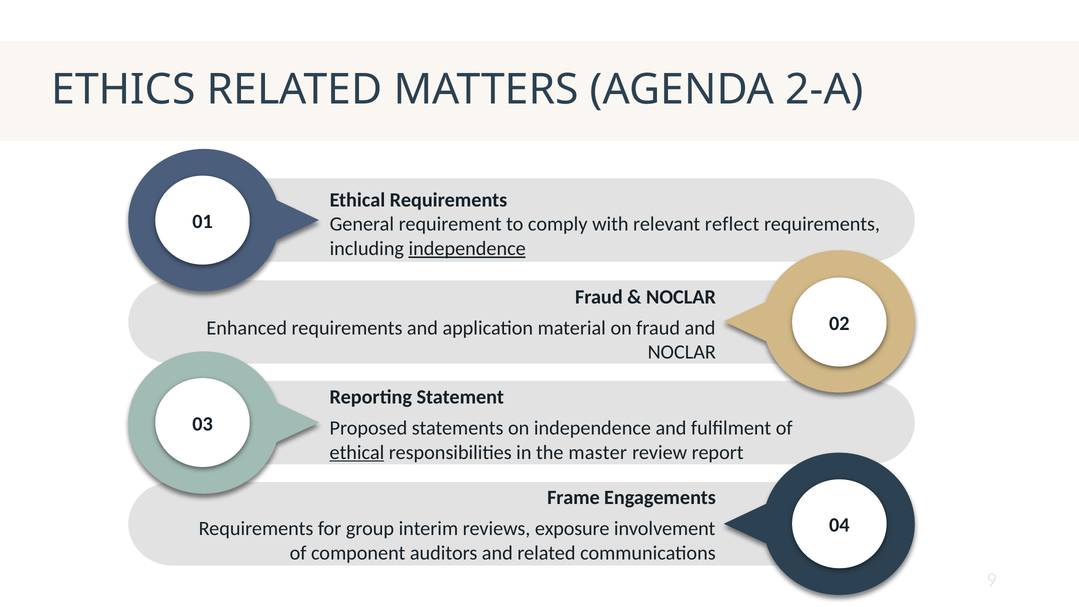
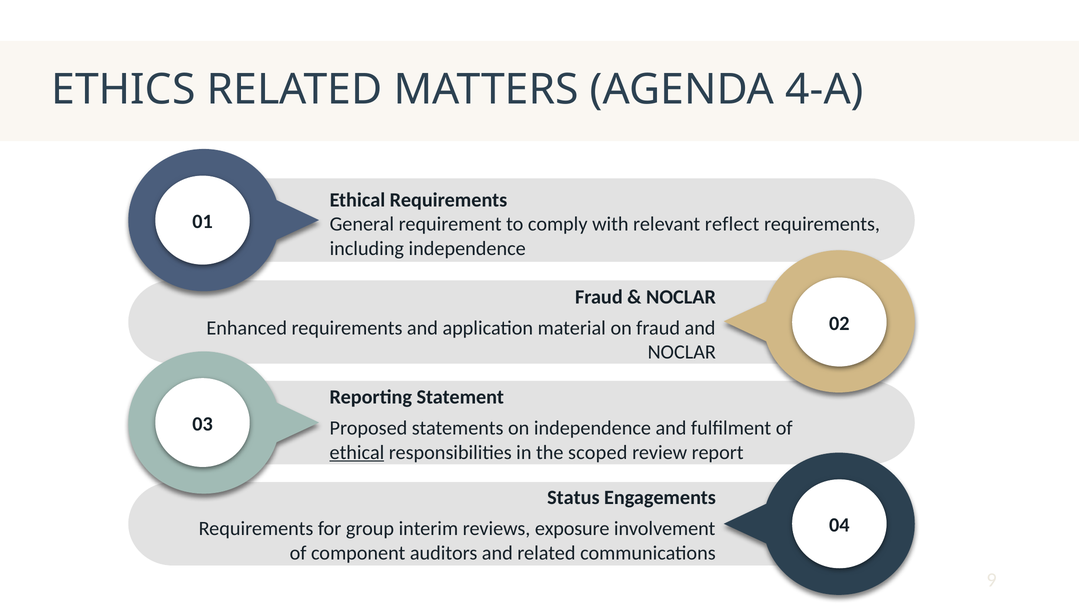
2-A: 2-A -> 4-A
independence at (467, 248) underline: present -> none
master: master -> scoped
Frame: Frame -> Status
